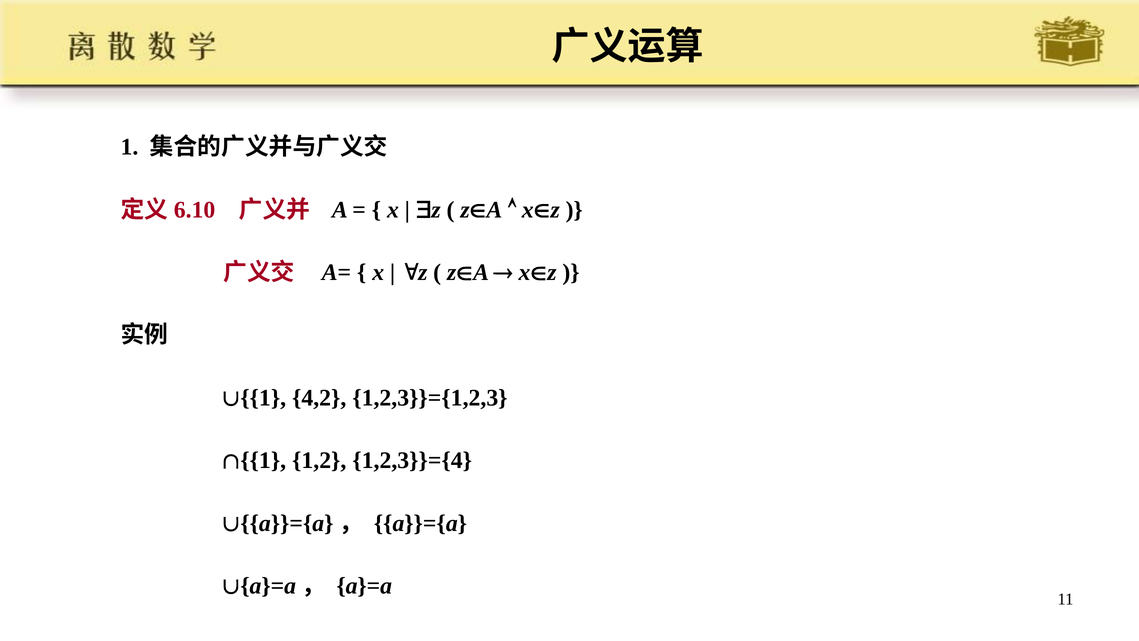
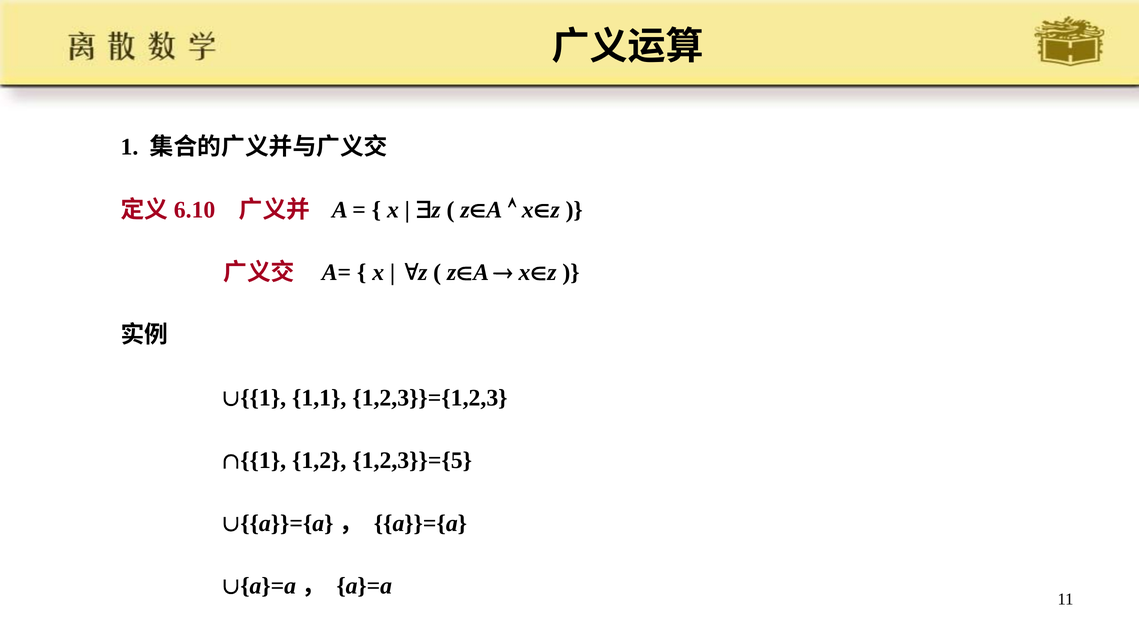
4,2: 4,2 -> 1,1
1,2,3}}={4: 1,2,3}}={4 -> 1,2,3}}={5
